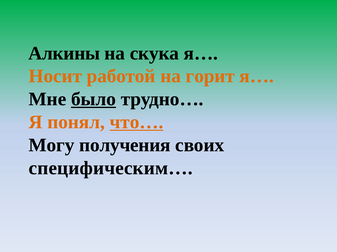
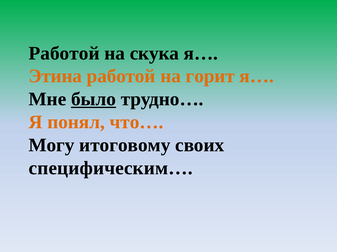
Алкины at (64, 53): Алкины -> Работой
Носит: Носит -> Этина
что… underline: present -> none
получения: получения -> итоговому
